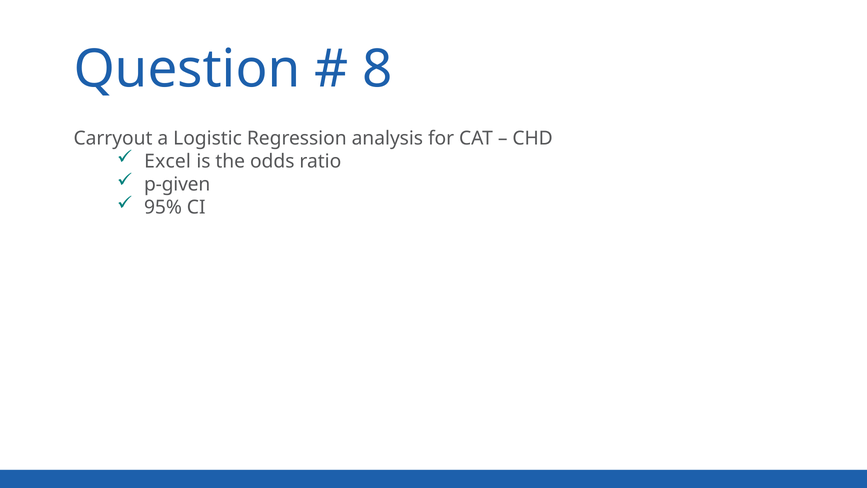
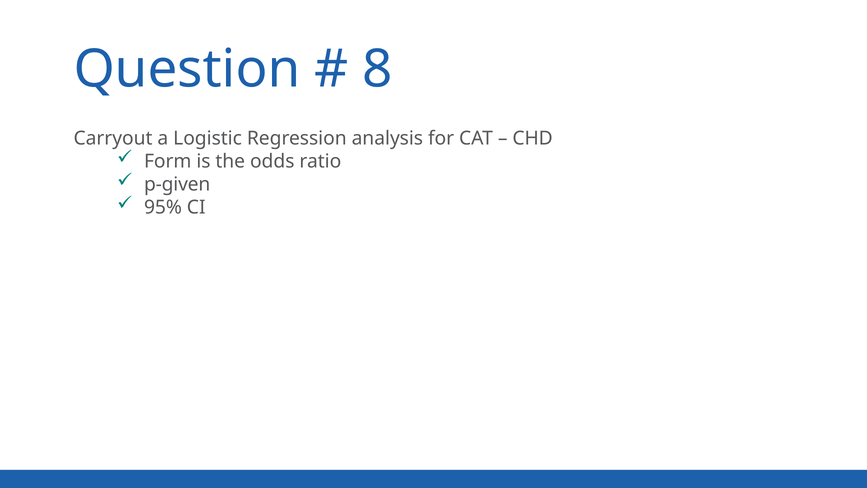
Excel: Excel -> Form
